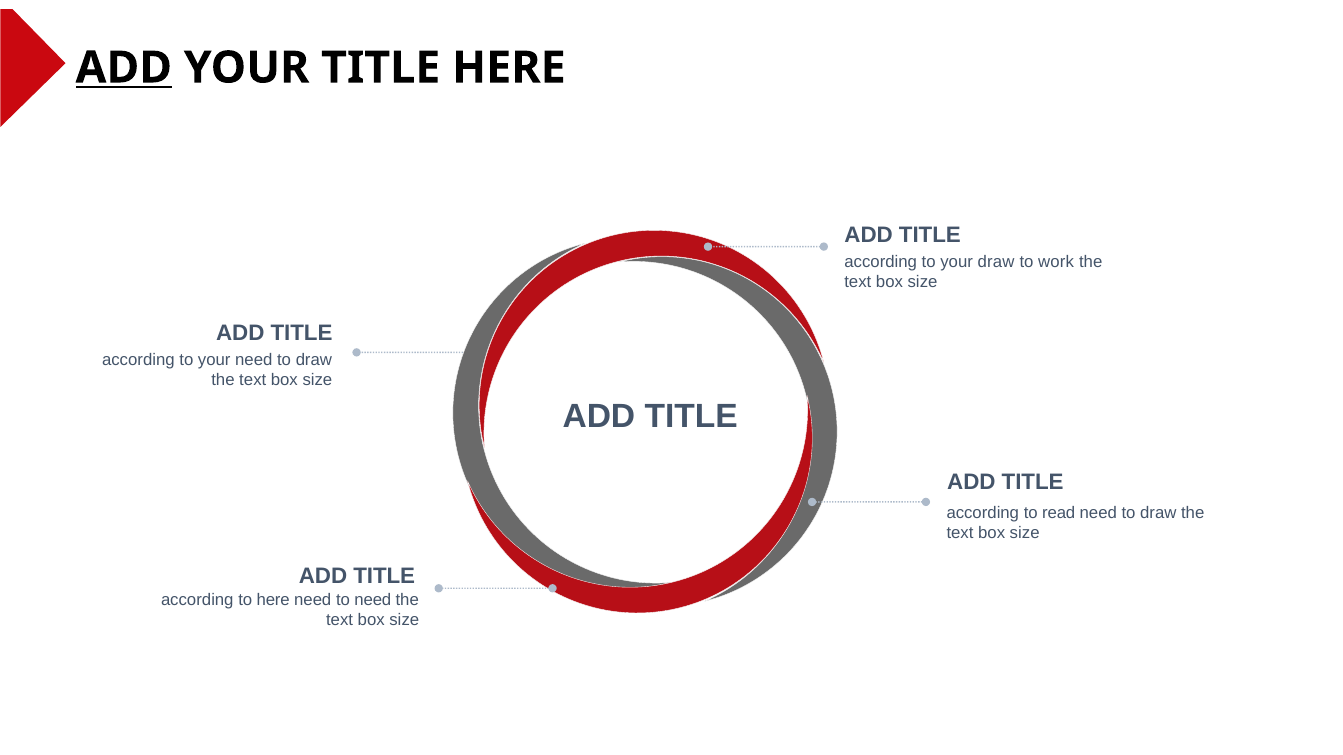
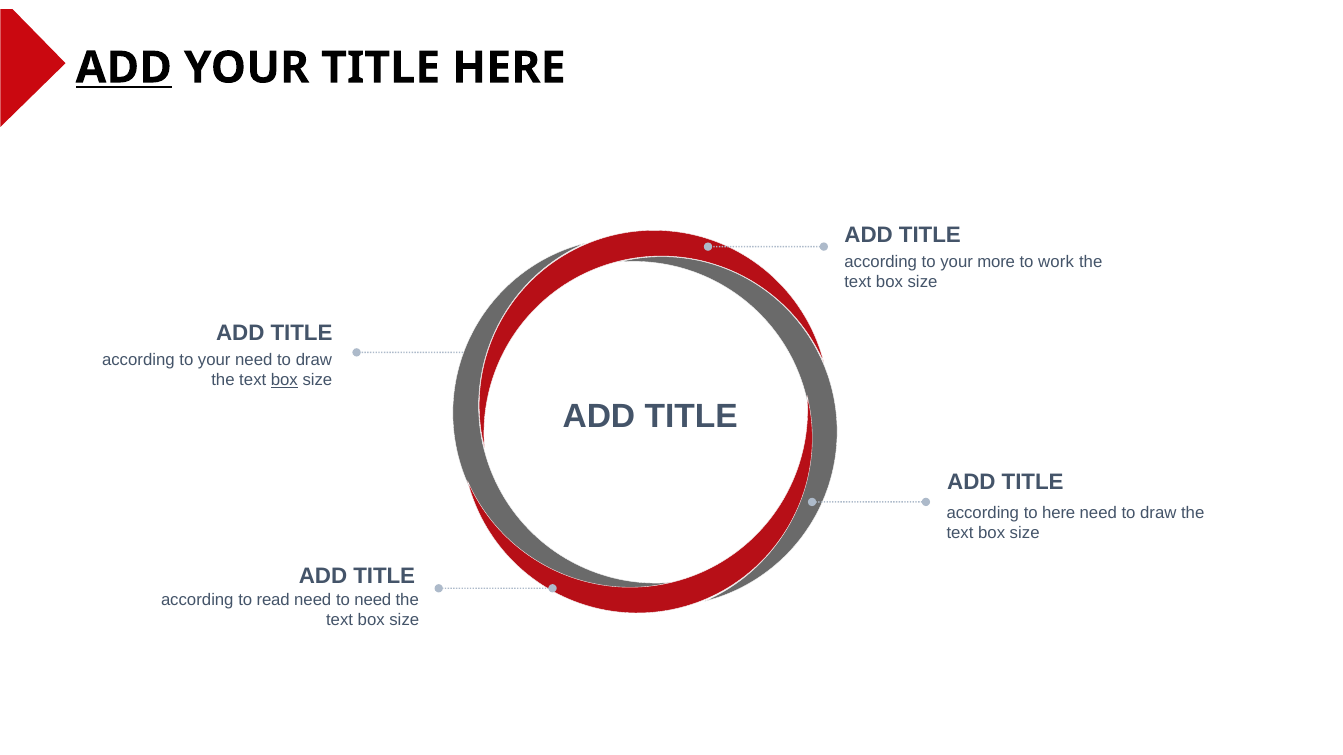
your draw: draw -> more
box at (284, 380) underline: none -> present
to read: read -> here
to here: here -> read
